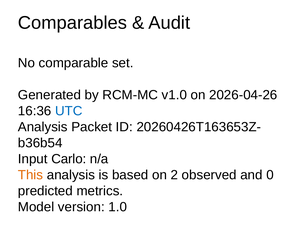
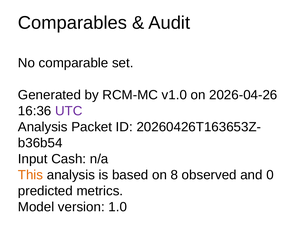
UTC colour: blue -> purple
Carlo: Carlo -> Cash
2: 2 -> 8
